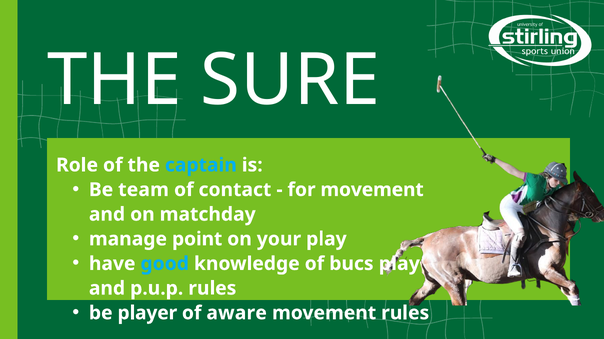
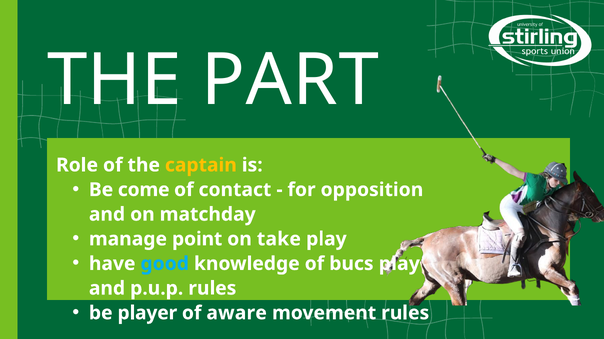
SURE: SURE -> PART
captain colour: light blue -> yellow
team: team -> come
for movement: movement -> opposition
your: your -> take
